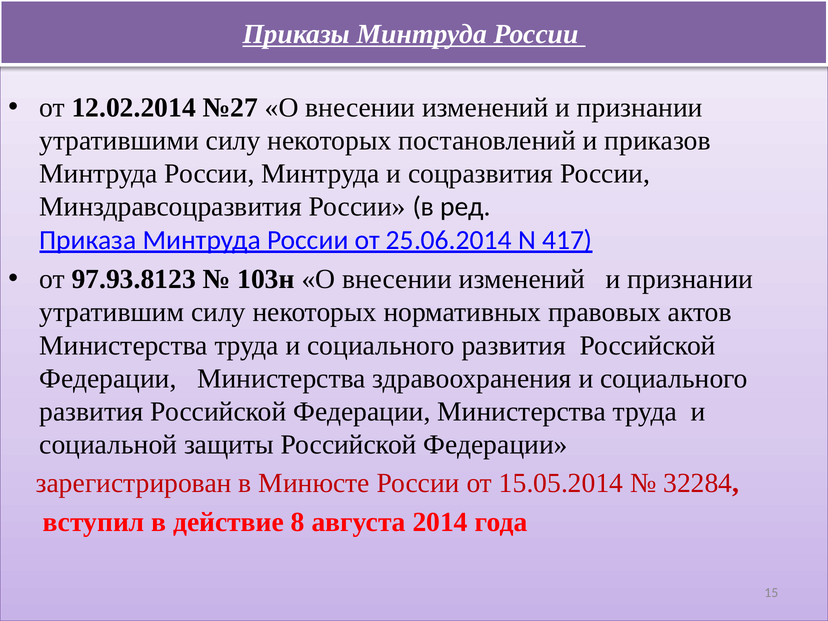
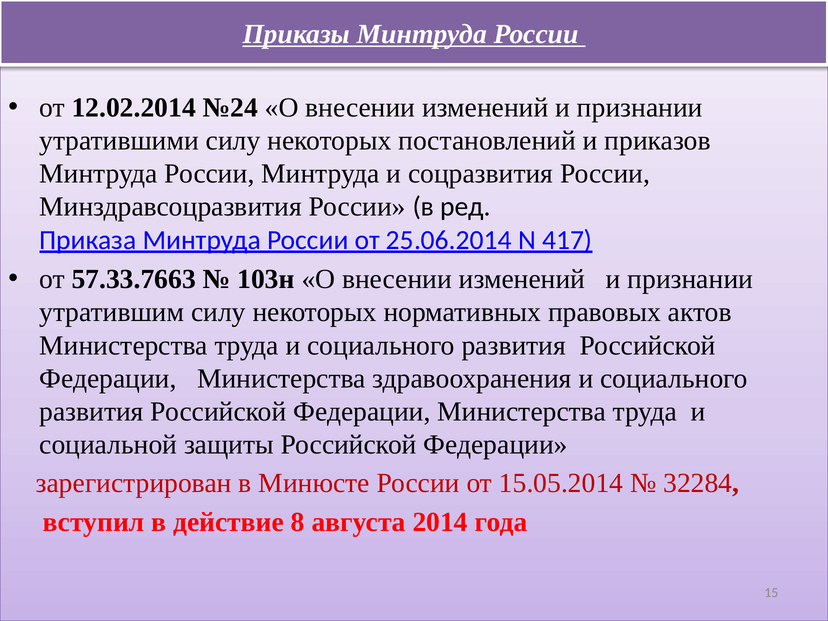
№27: №27 -> №24
97.93.8123: 97.93.8123 -> 57.33.7663
